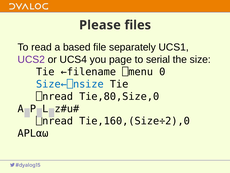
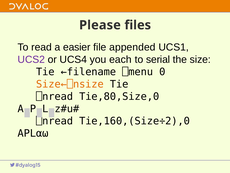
based: based -> easier
separately: separately -> appended
page: page -> each
Size←⎕nsize colour: blue -> orange
